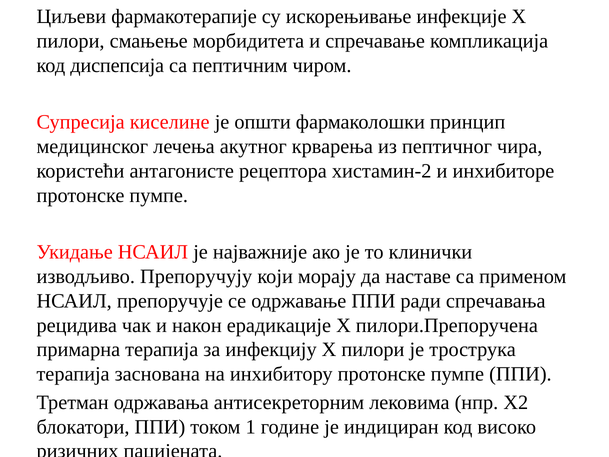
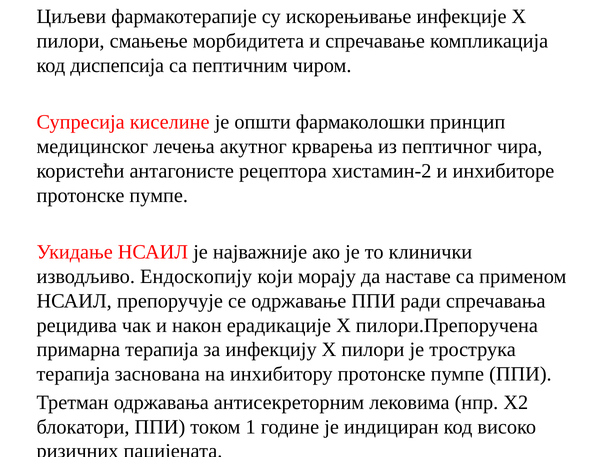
Препоручују: Препоручују -> Ендоскопију
